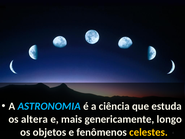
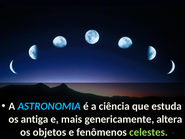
altera: altera -> antiga
longo: longo -> altera
celestes colour: yellow -> light green
